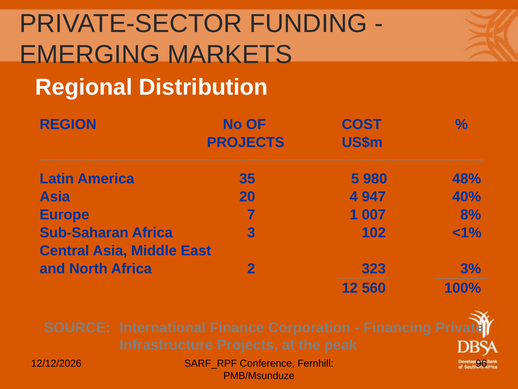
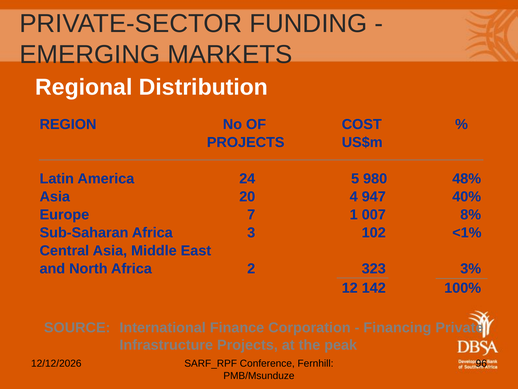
35: 35 -> 24
560: 560 -> 142
